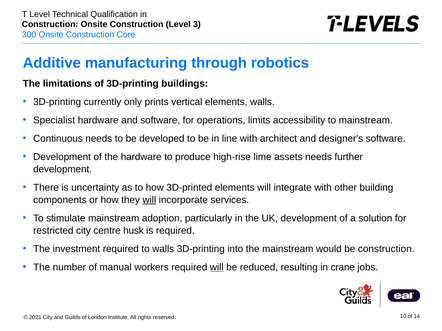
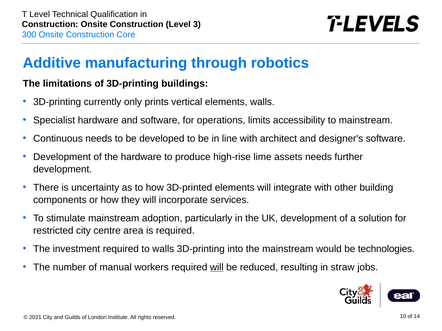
will at (149, 200) underline: present -> none
husk: husk -> area
be construction: construction -> technologies
crane: crane -> straw
